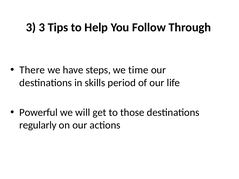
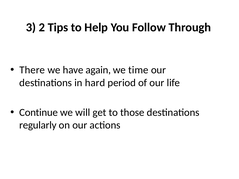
3 3: 3 -> 2
steps: steps -> again
skills: skills -> hard
Powerful: Powerful -> Continue
